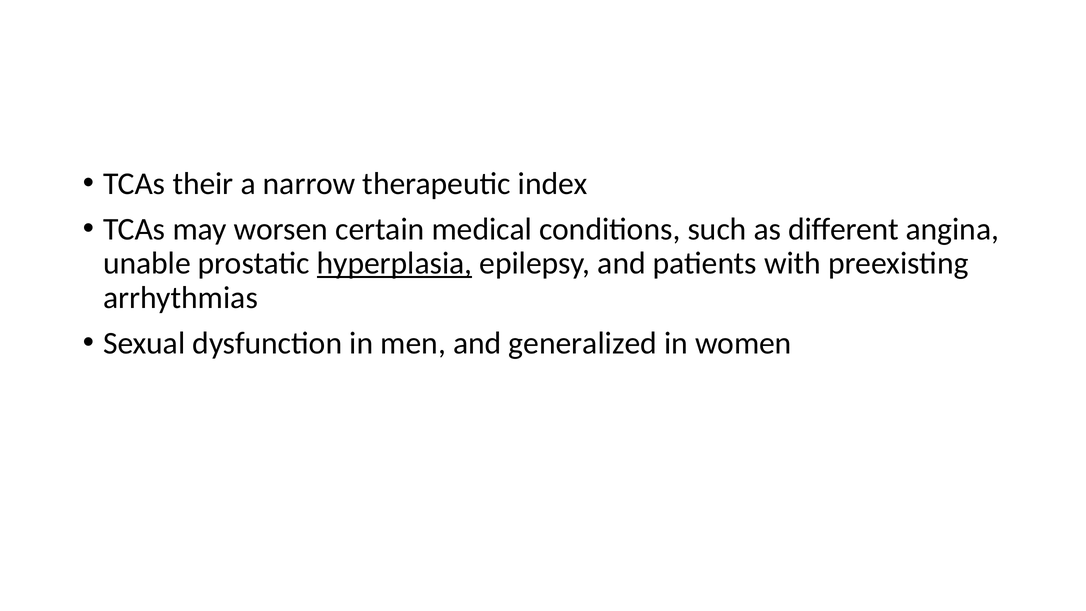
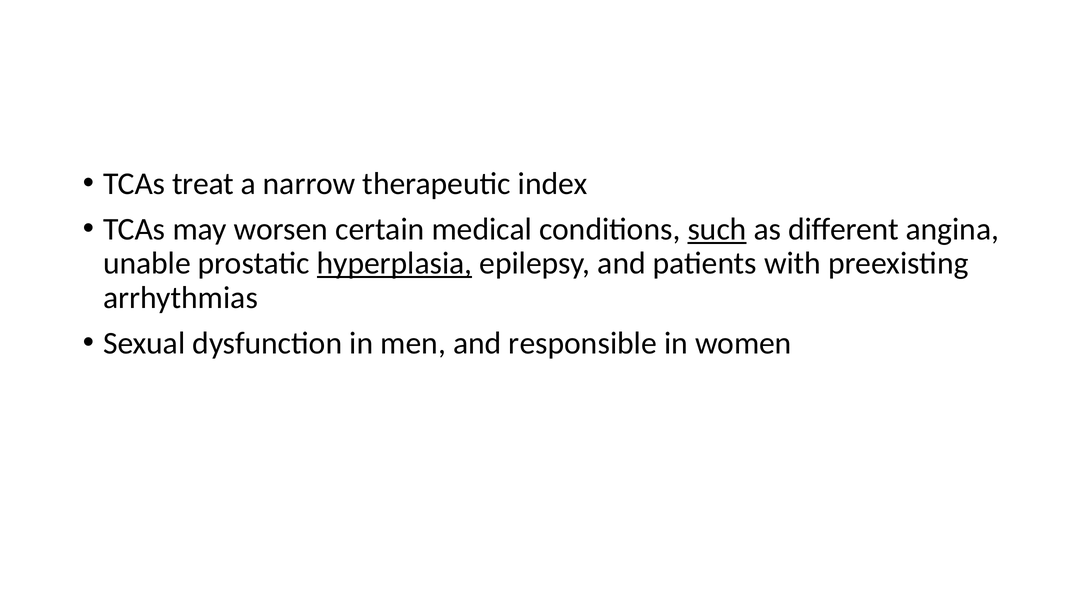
their: their -> treat
such underline: none -> present
generalized: generalized -> responsible
